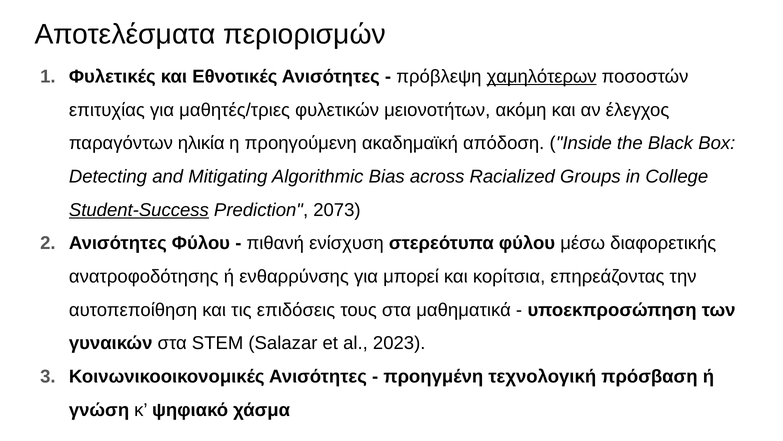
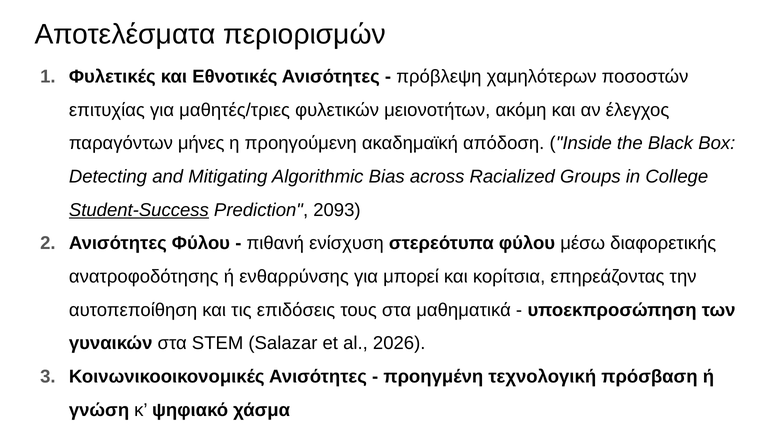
χαμηλότερων underline: present -> none
ηλικία: ηλικία -> μήνες
2073: 2073 -> 2093
2023: 2023 -> 2026
